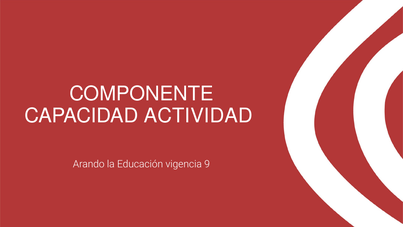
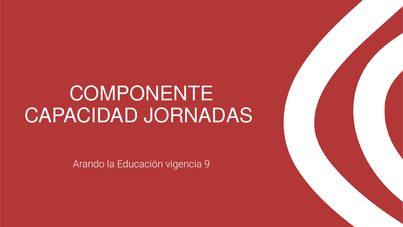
ACTIVIDAD: ACTIVIDAD -> JORNADAS
